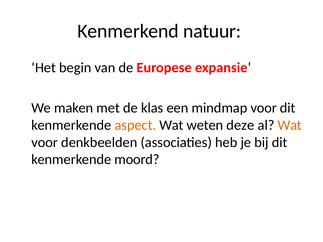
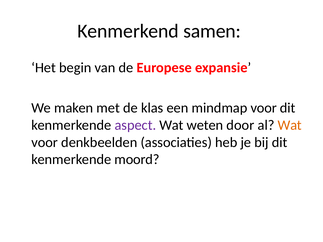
natuur: natuur -> samen
aspect colour: orange -> purple
deze: deze -> door
